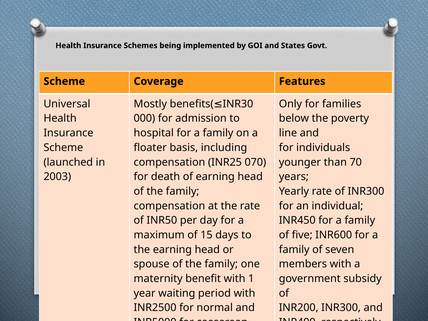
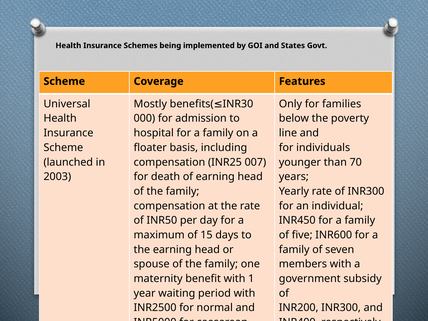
070: 070 -> 007
